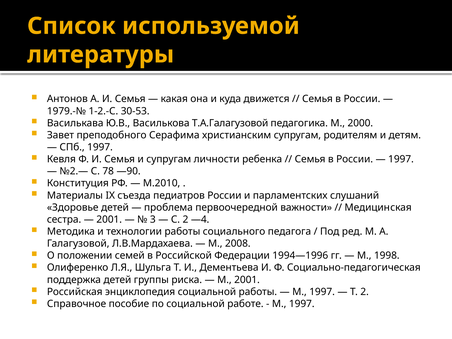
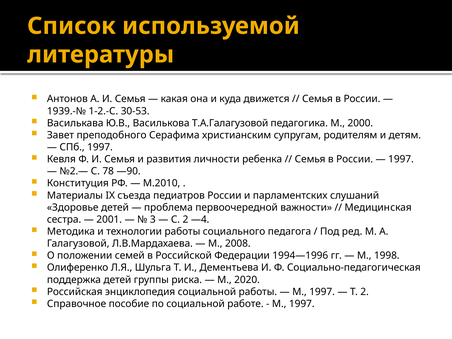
1979.-№: 1979.-№ -> 1939.-№
и супругам: супругам -> развития
М 2001: 2001 -> 2020
